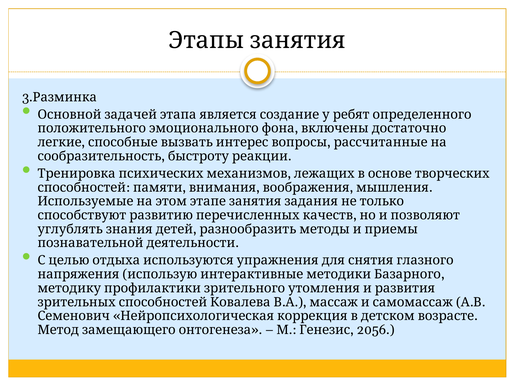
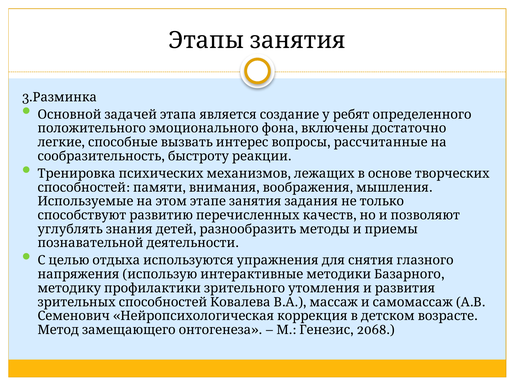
2056: 2056 -> 2068
